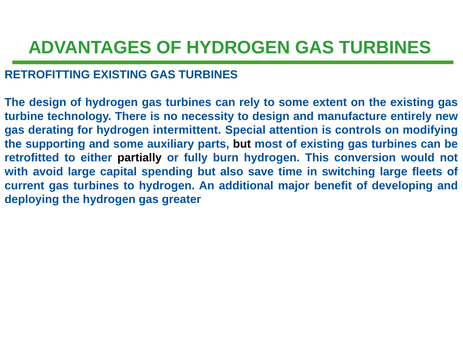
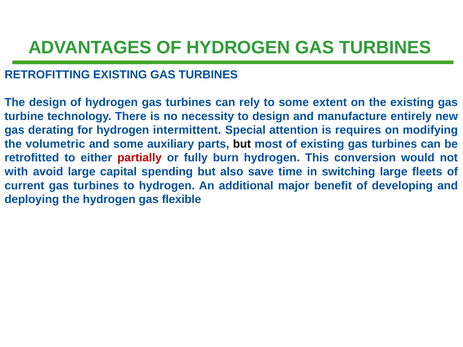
controls: controls -> requires
supporting: supporting -> volumetric
partially colour: black -> red
greater: greater -> flexible
